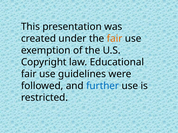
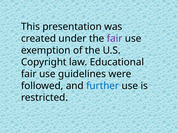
fair at (115, 39) colour: orange -> purple
